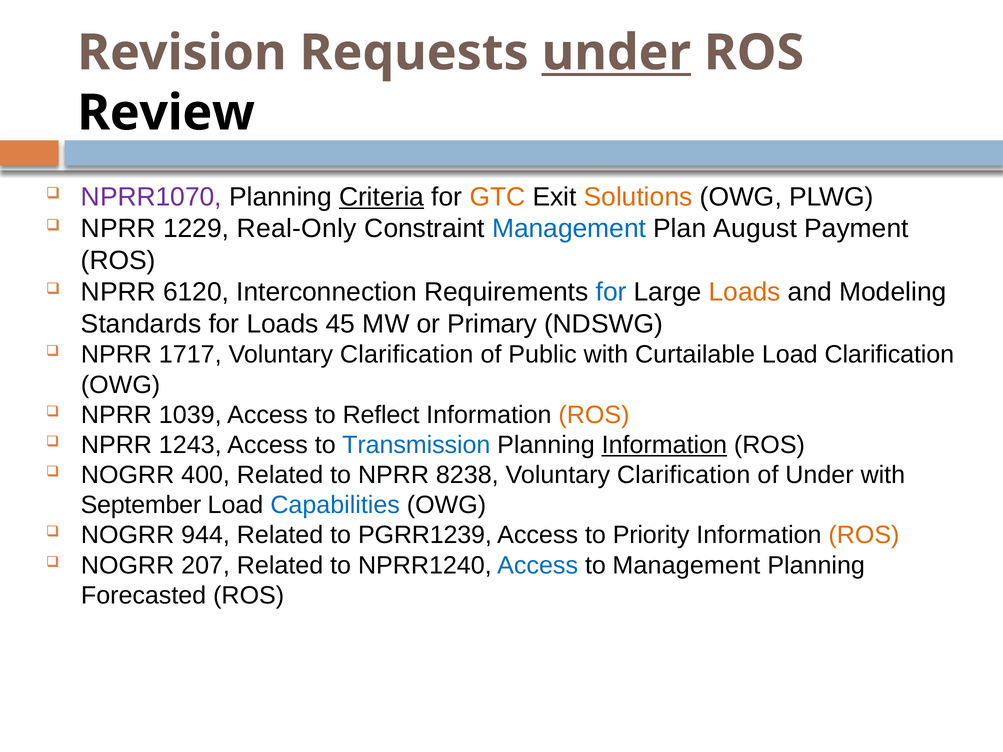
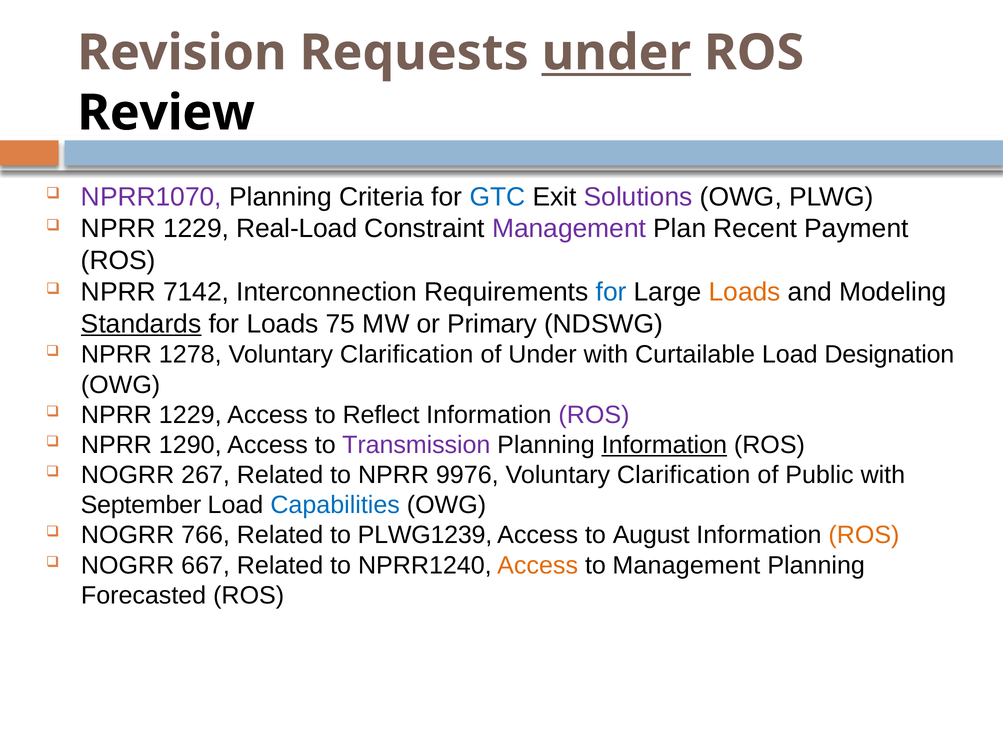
Criteria underline: present -> none
GTC colour: orange -> blue
Solutions colour: orange -> purple
Real-Only: Real-Only -> Real-Load
Management at (569, 229) colour: blue -> purple
August: August -> Recent
6120: 6120 -> 7142
Standards underline: none -> present
45: 45 -> 75
1717: 1717 -> 1278
of Public: Public -> Under
Load Clarification: Clarification -> Designation
1039 at (190, 415): 1039 -> 1229
ROS at (594, 415) colour: orange -> purple
1243: 1243 -> 1290
Transmission colour: blue -> purple
400: 400 -> 267
8238: 8238 -> 9976
of Under: Under -> Public
944: 944 -> 766
PGRR1239: PGRR1239 -> PLWG1239
Priority: Priority -> August
207: 207 -> 667
Access at (538, 565) colour: blue -> orange
